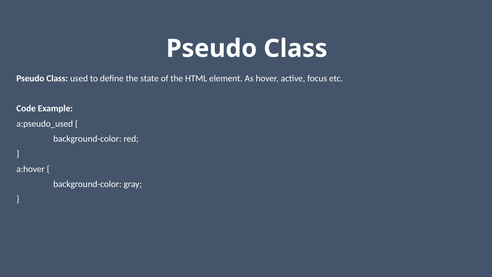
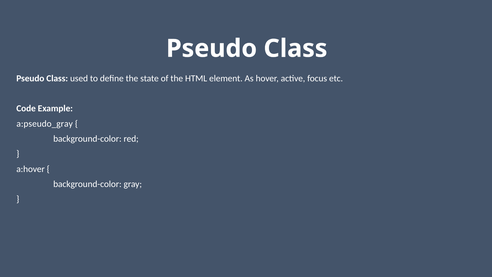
a:pseudo_used: a:pseudo_used -> a:pseudo_gray
